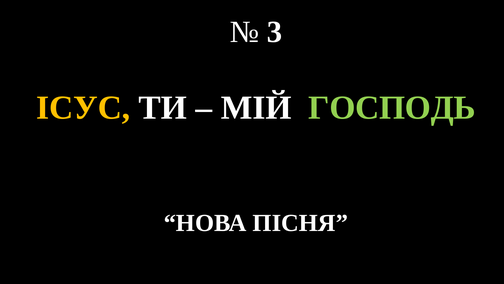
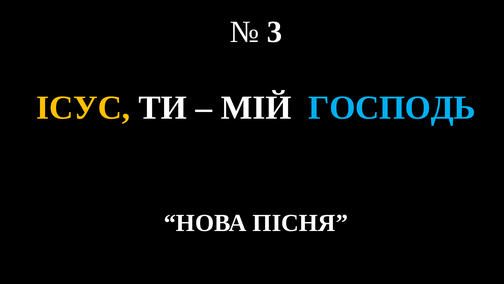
ГОСПОДЬ colour: light green -> light blue
